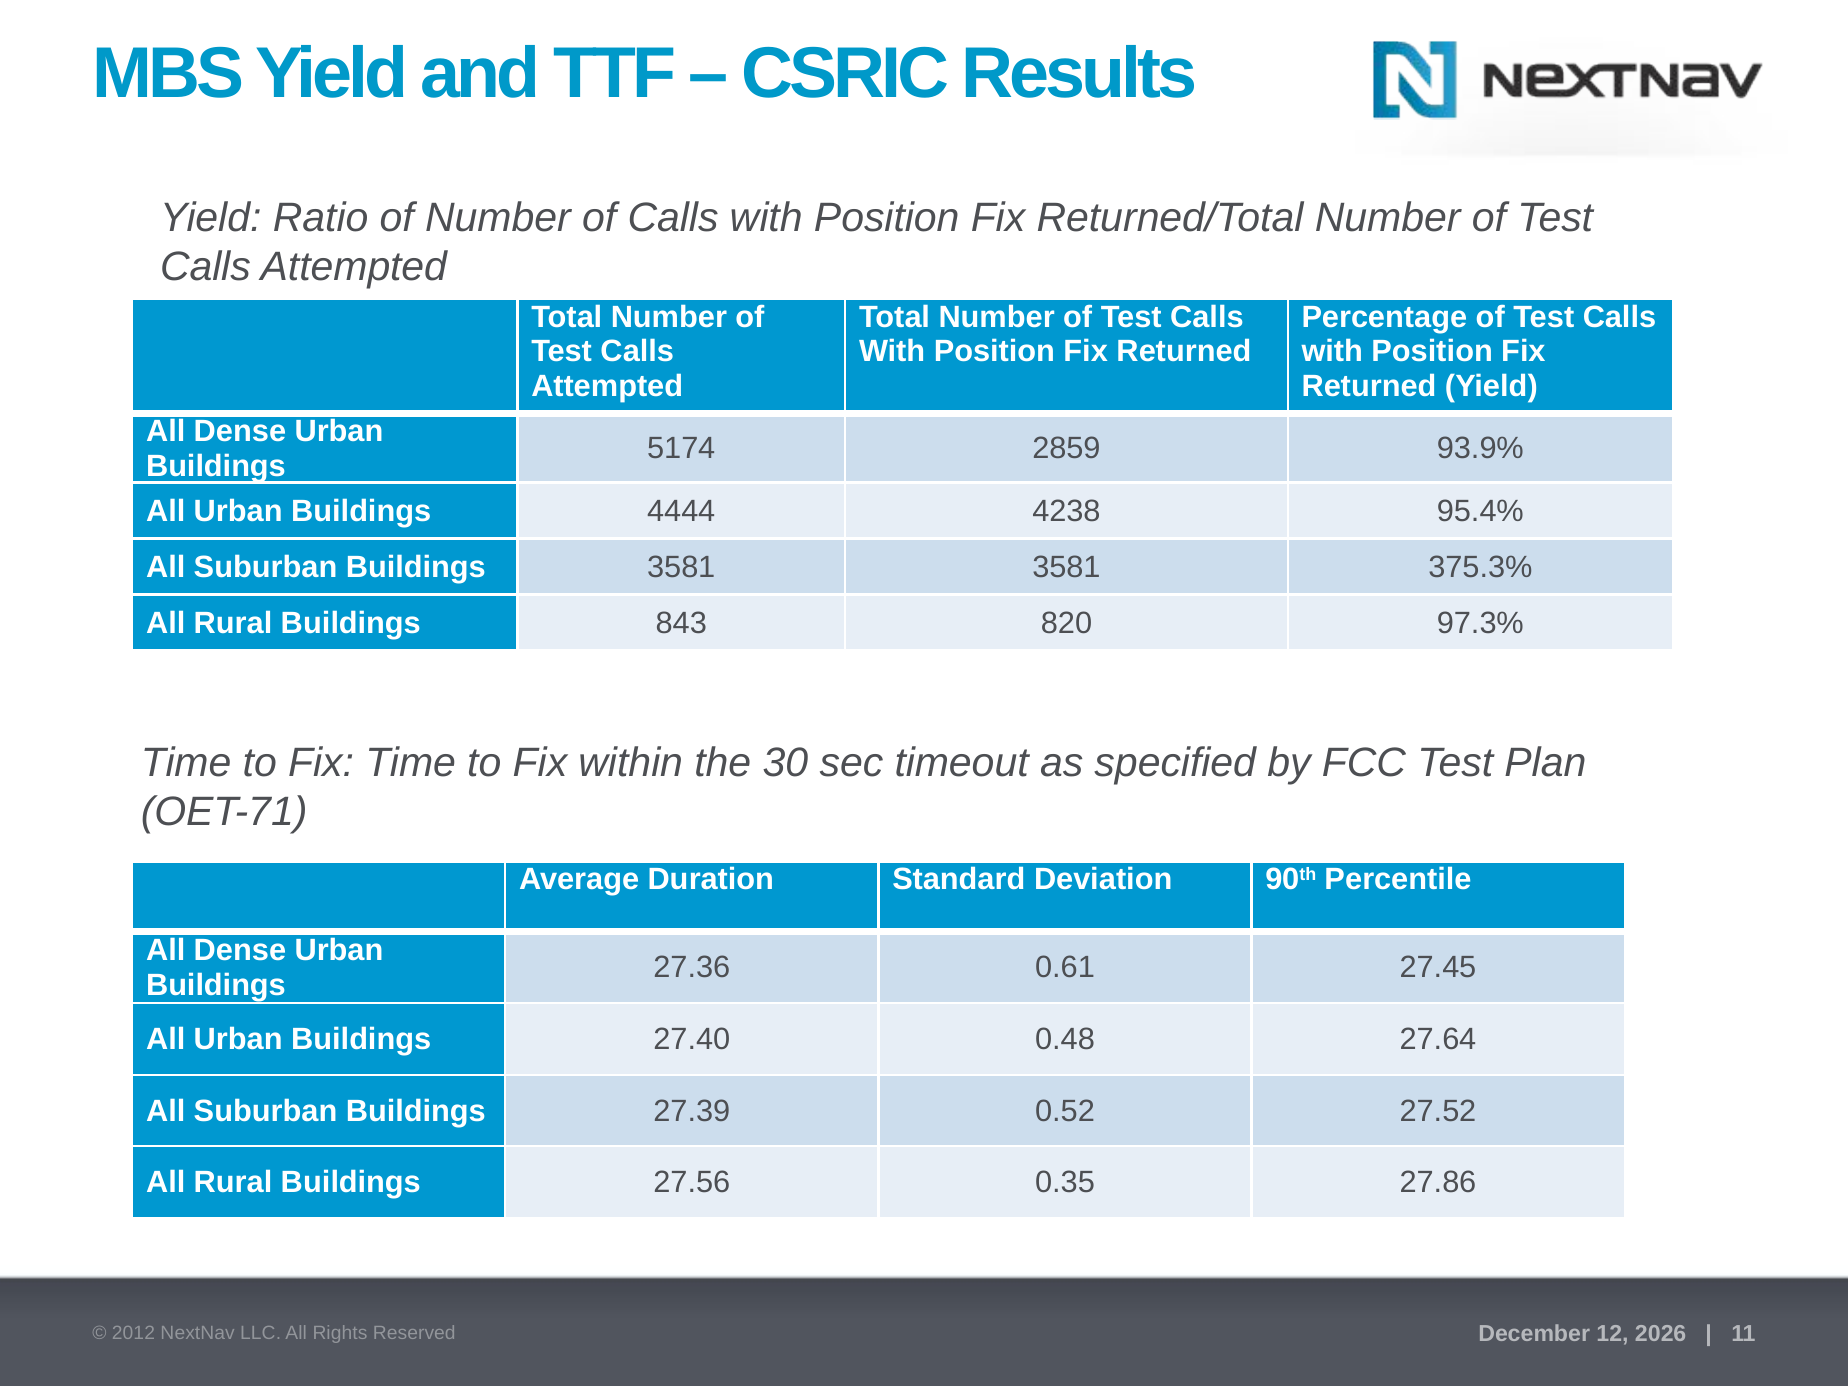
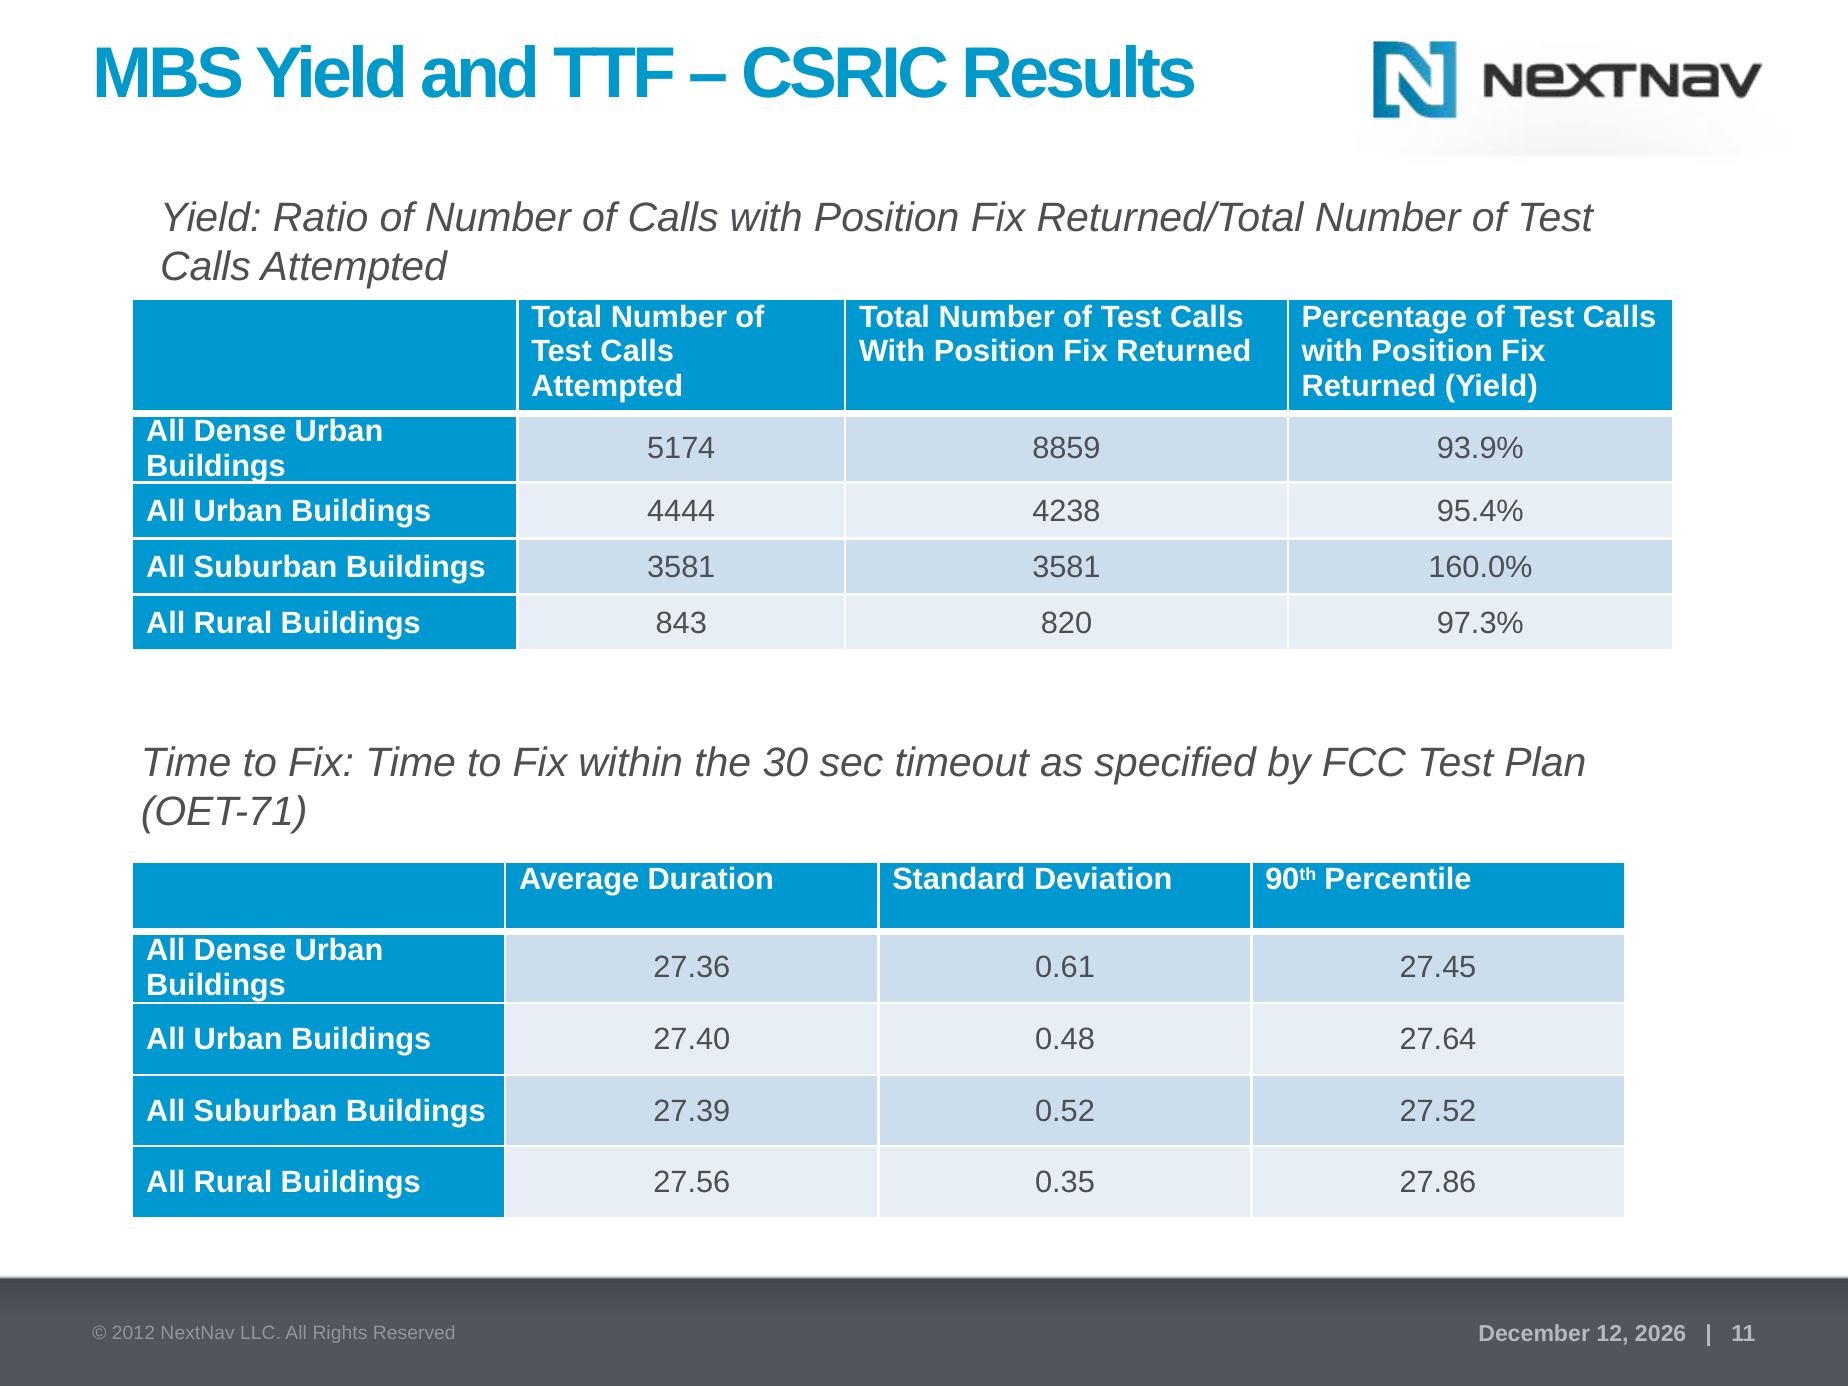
2859: 2859 -> 8859
375.3%: 375.3% -> 160.0%
